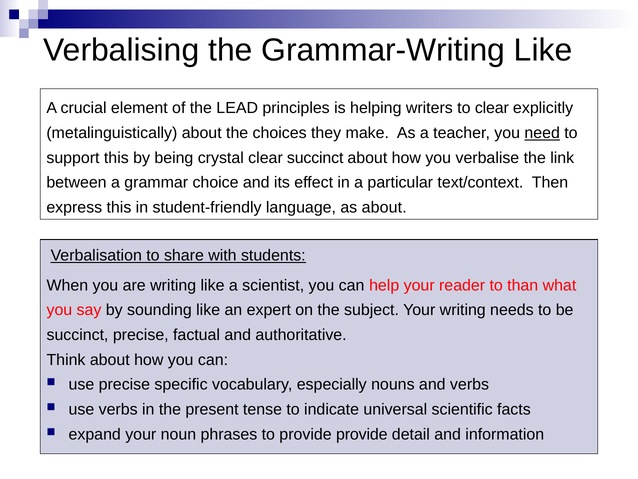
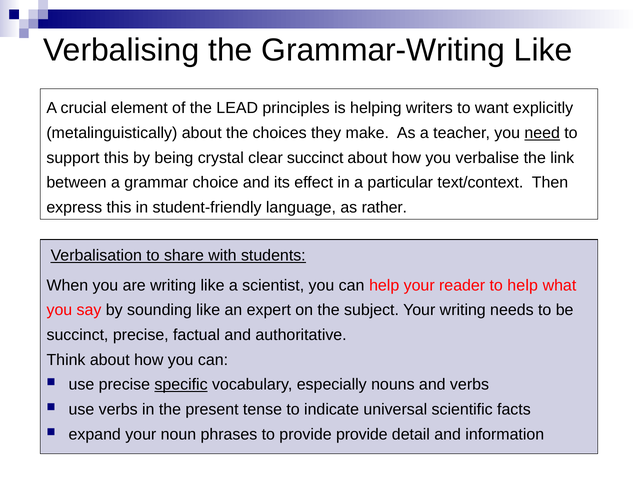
to clear: clear -> want
as about: about -> rather
to than: than -> help
specific underline: none -> present
